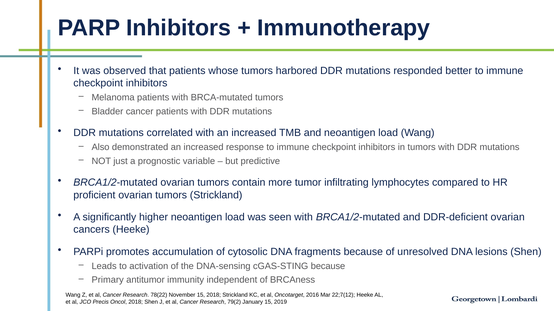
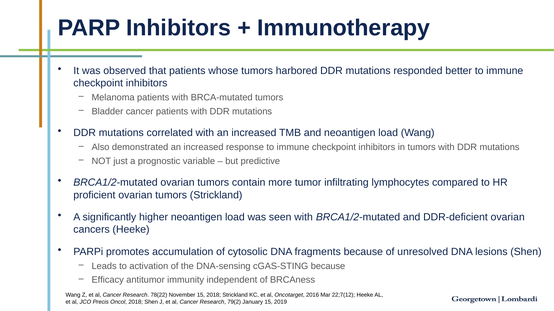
Primary: Primary -> Efficacy
